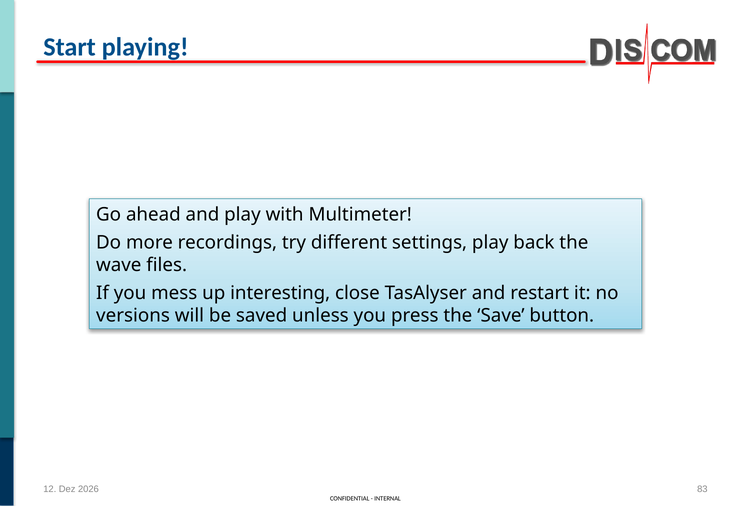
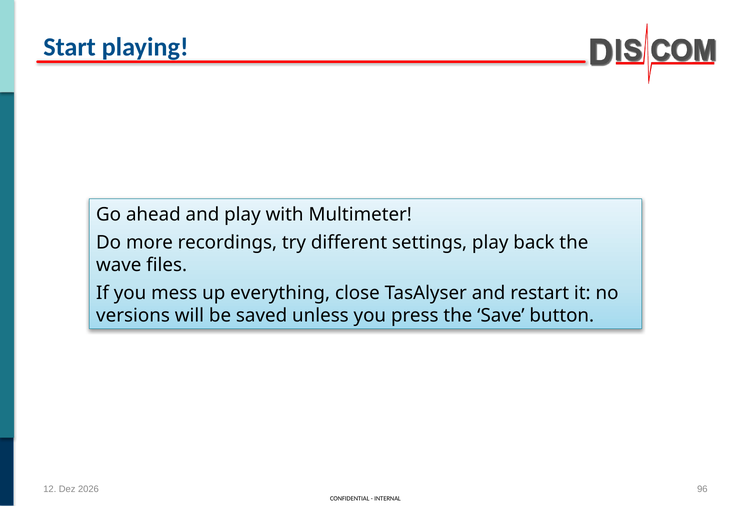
interesting: interesting -> everything
83: 83 -> 96
